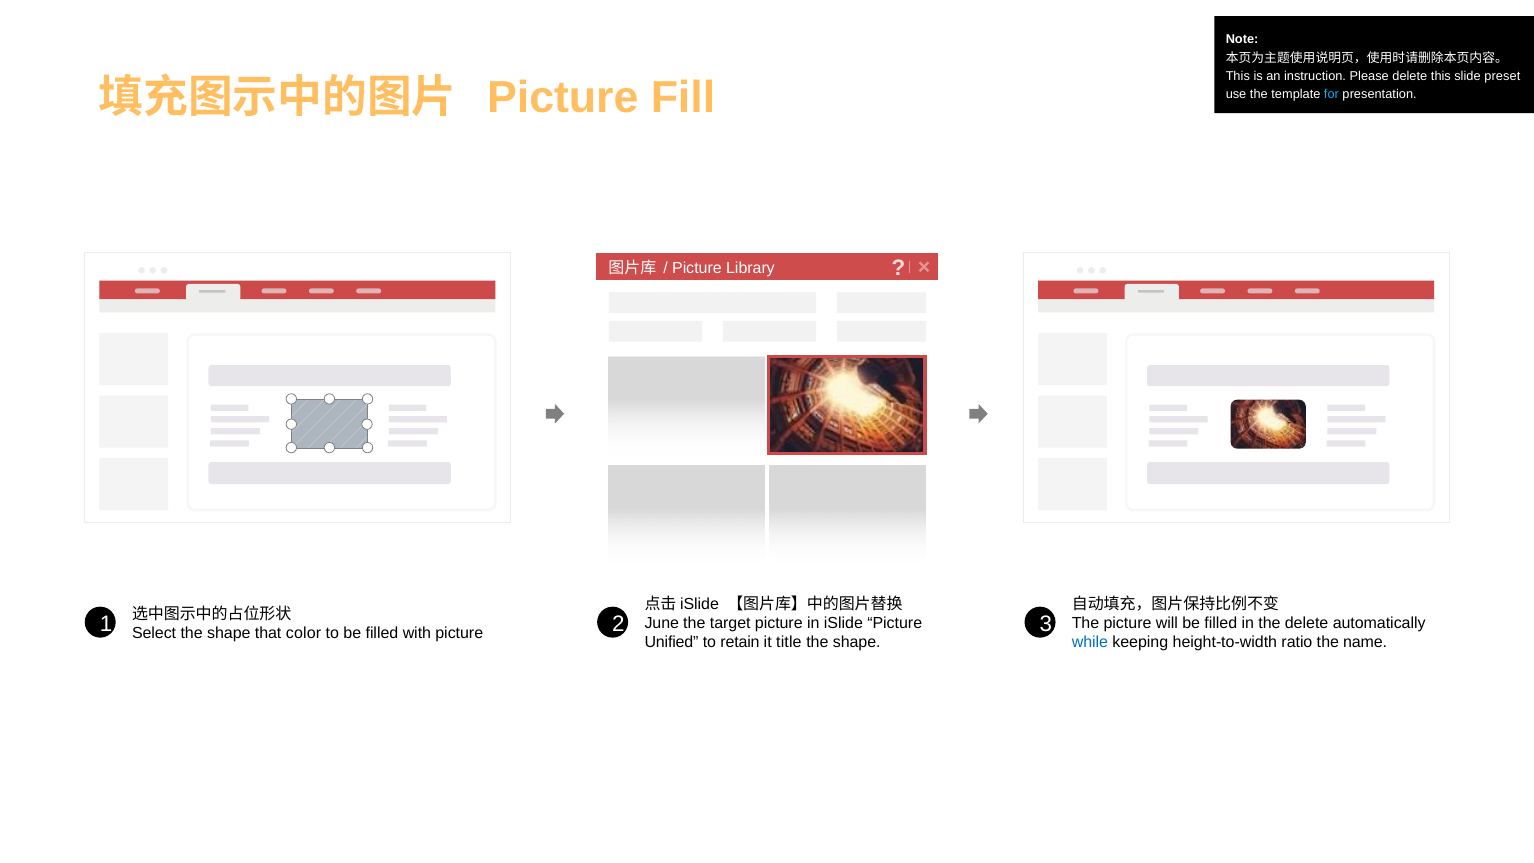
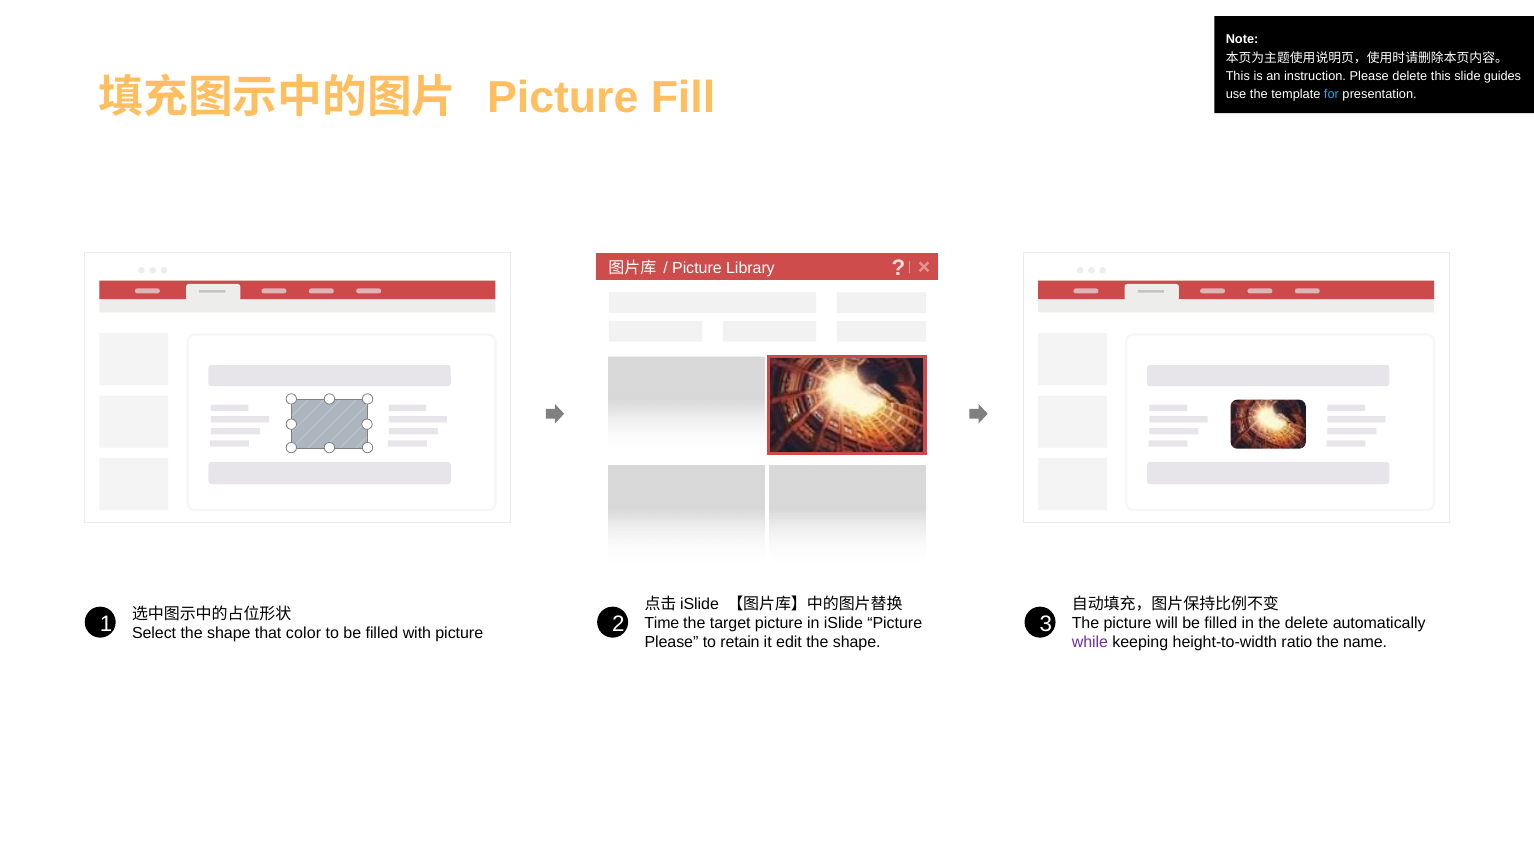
preset: preset -> guides
June: June -> Time
Unified at (671, 642): Unified -> Please
title: title -> edit
while colour: blue -> purple
